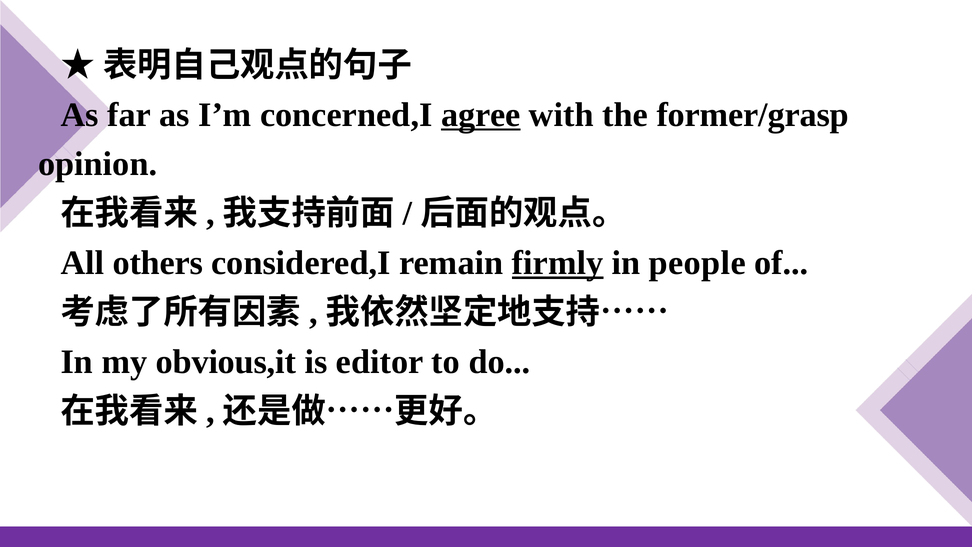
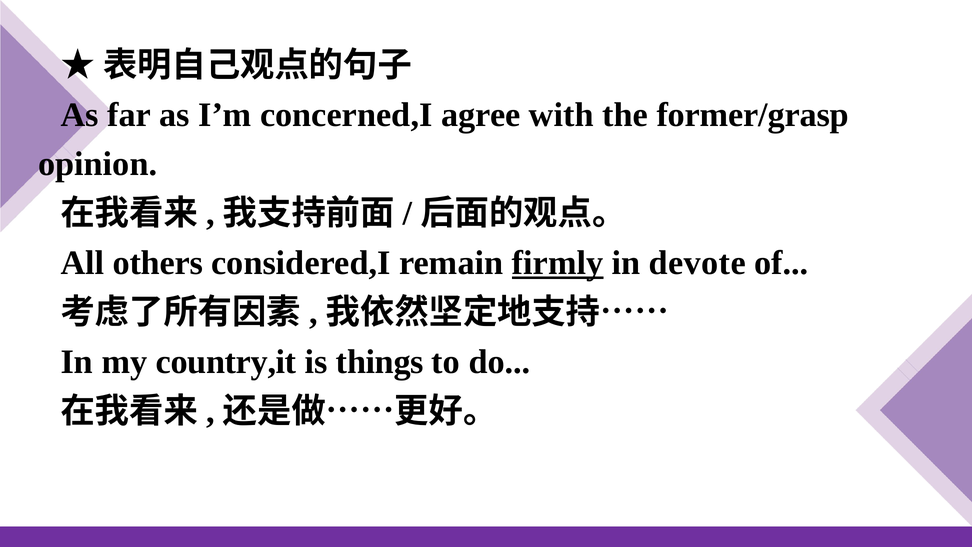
agree underline: present -> none
people: people -> devote
obvious,it: obvious,it -> country,it
editor: editor -> things
